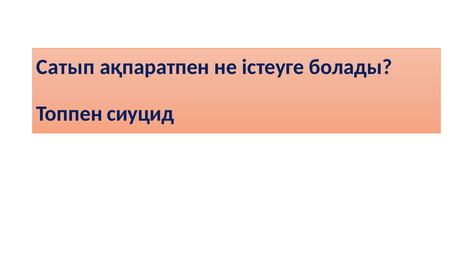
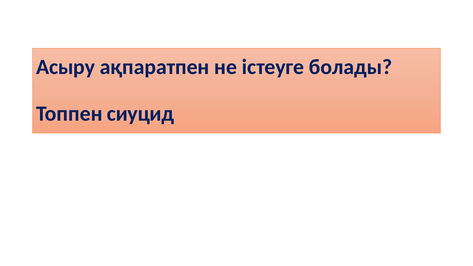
Сатып: Сатып -> Асыру
